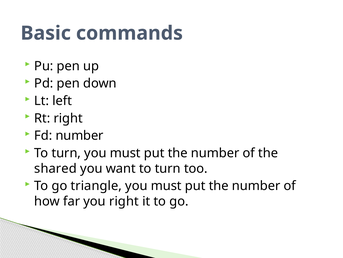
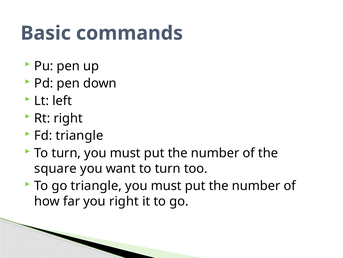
Fd number: number -> triangle
shared: shared -> square
